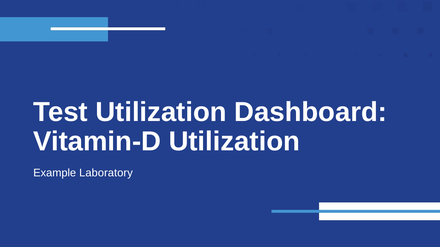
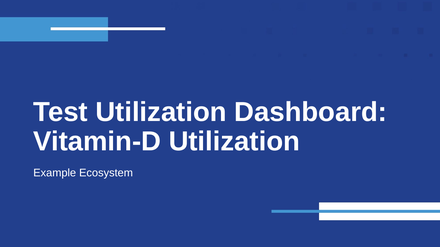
Laboratory: Laboratory -> Ecosystem
